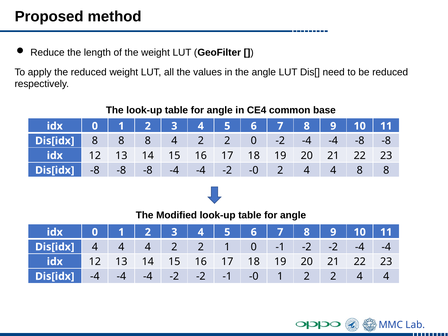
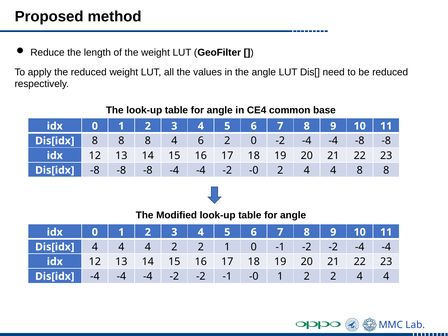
8 4 2: 2 -> 6
